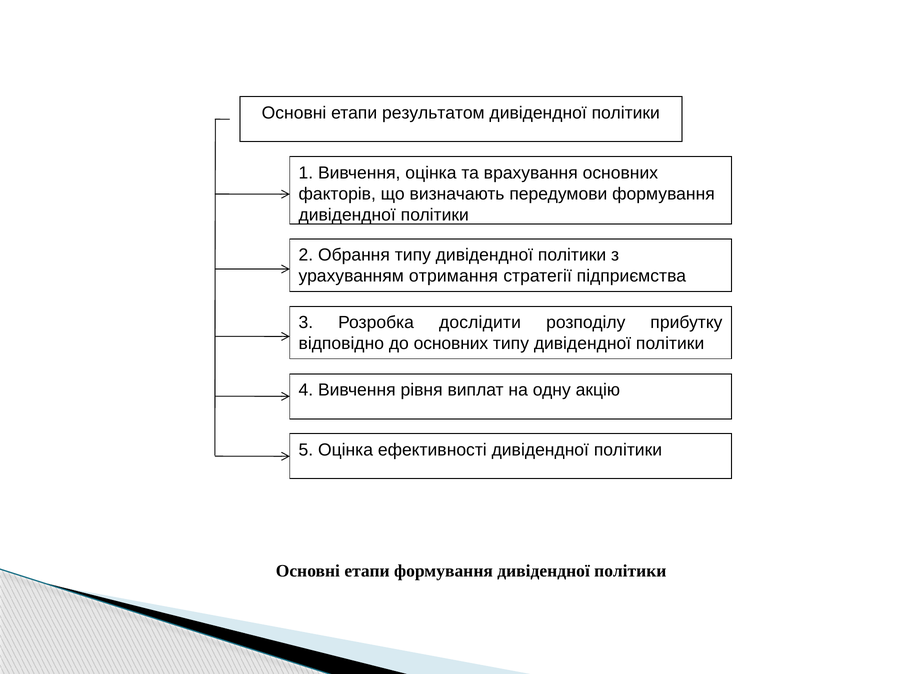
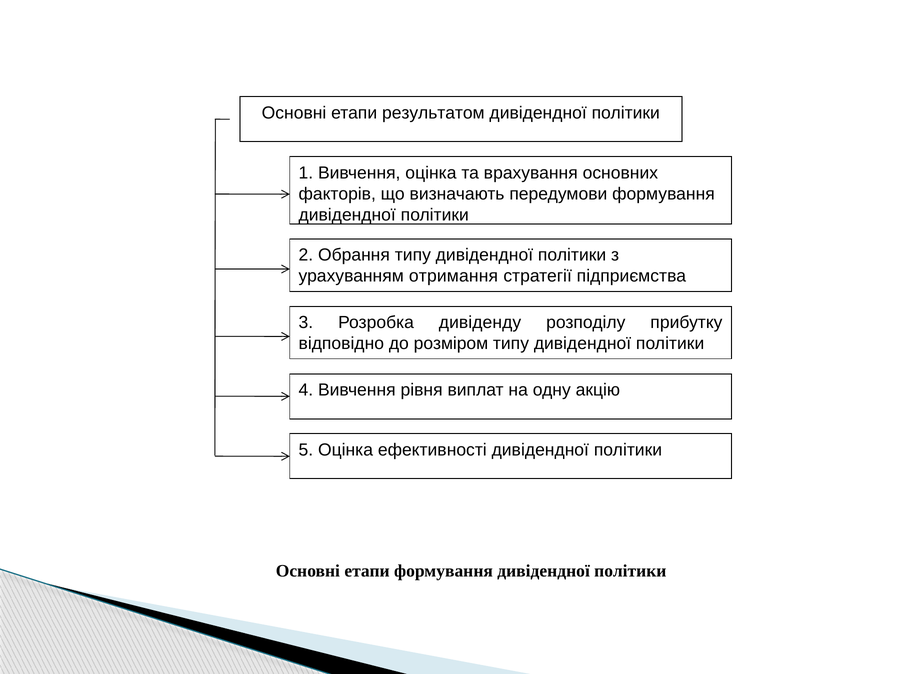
дослідити: дослідити -> дивіденду
до основних: основних -> розміром
